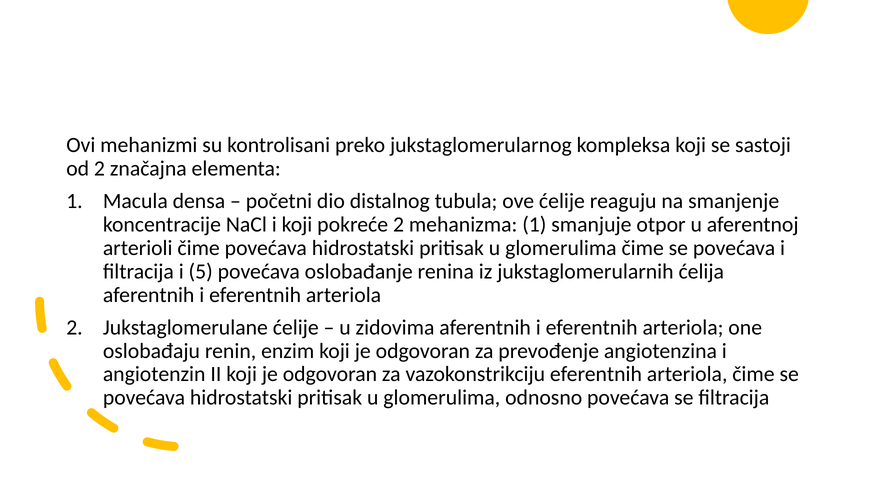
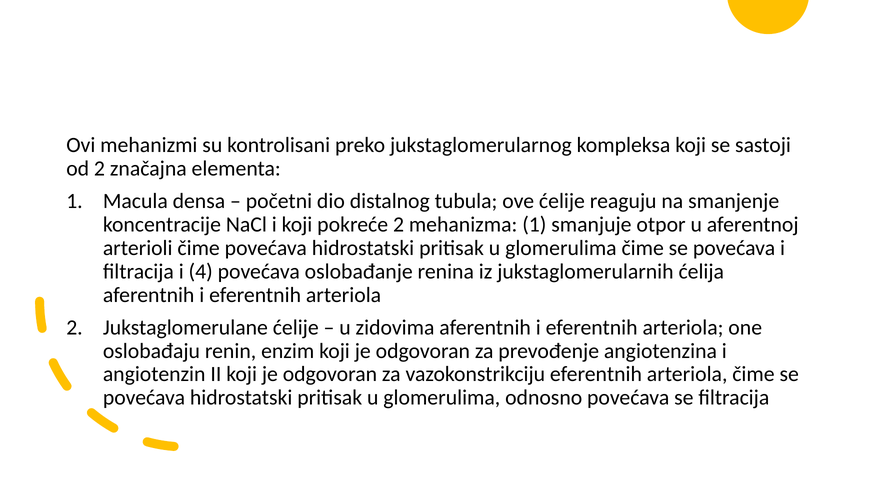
5: 5 -> 4
